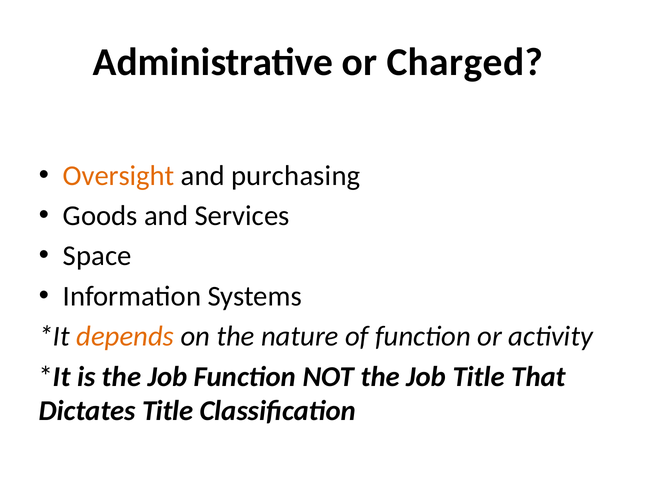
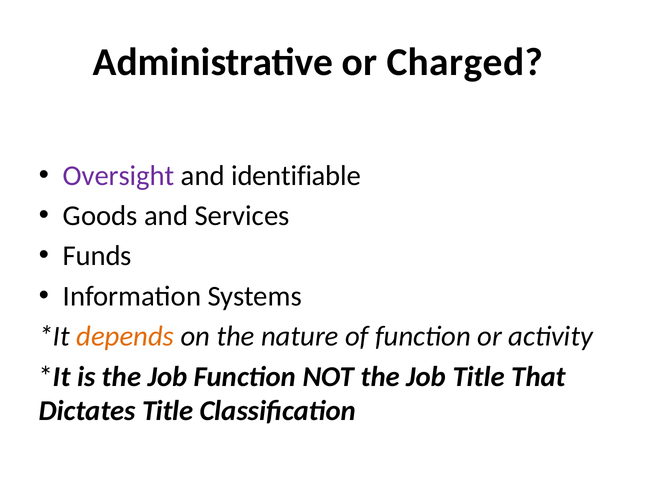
Oversight colour: orange -> purple
purchasing: purchasing -> identifiable
Space: Space -> Funds
